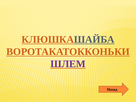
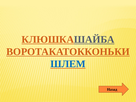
ШЛЕМ colour: purple -> blue
